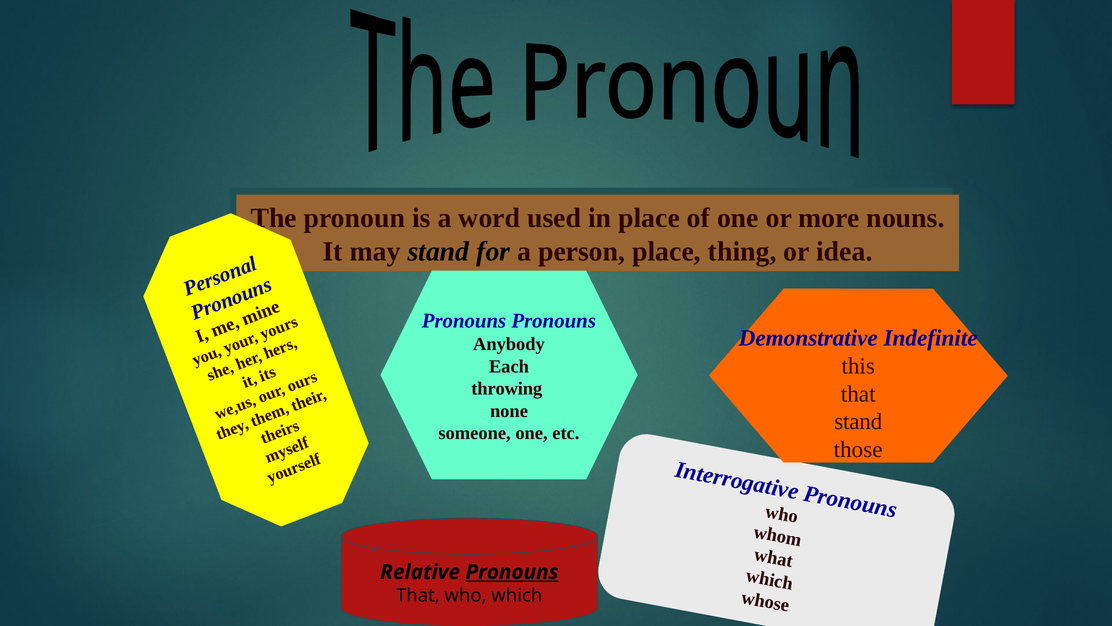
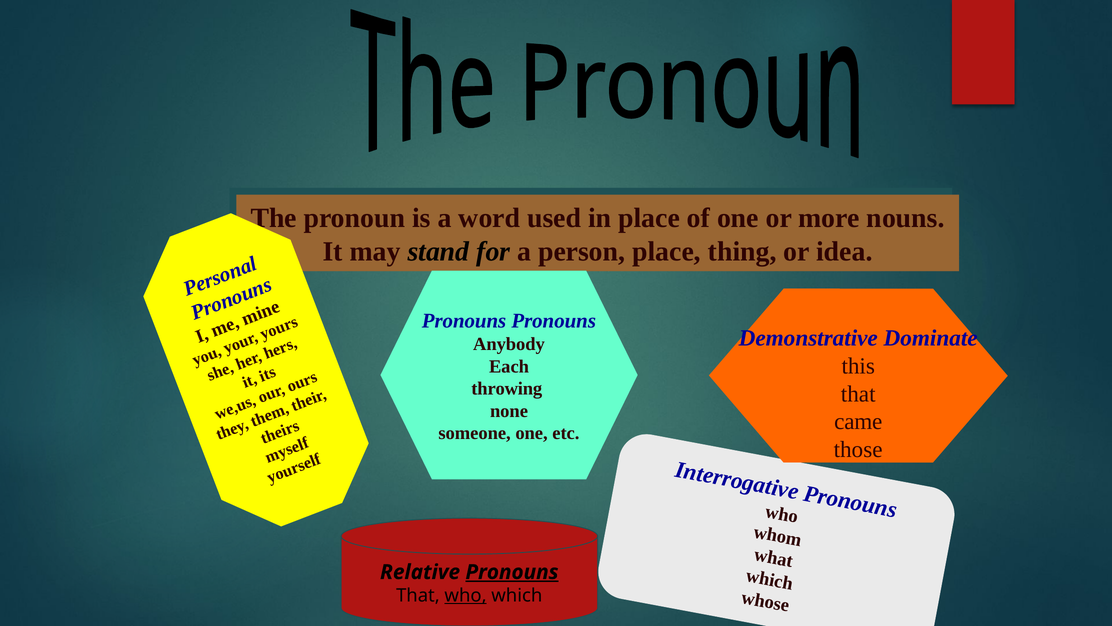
Indefinite: Indefinite -> Dominate
stand at (858, 421): stand -> came
who underline: none -> present
